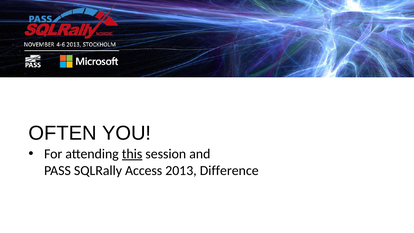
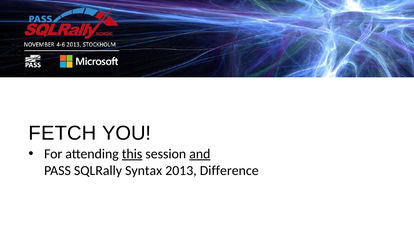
OFTEN: OFTEN -> FETCH
and underline: none -> present
Access: Access -> Syntax
